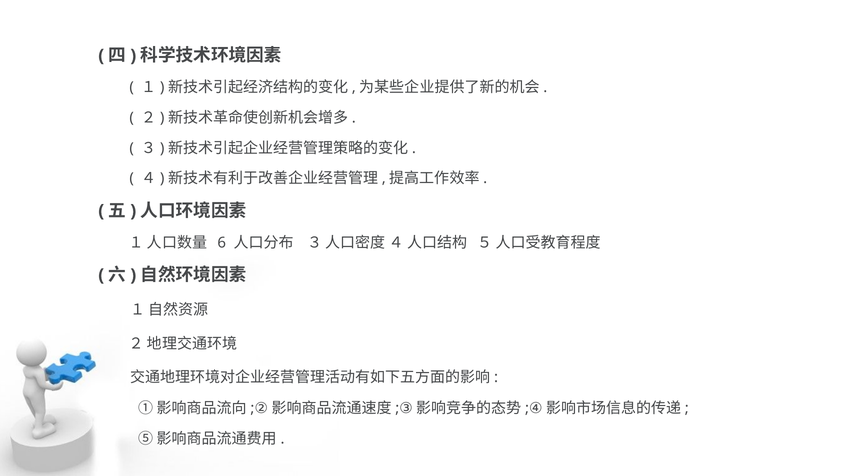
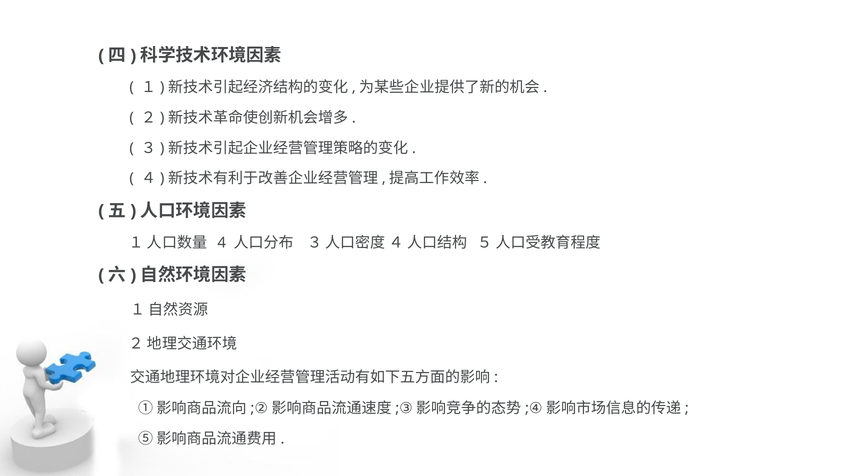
6: 6 -> 4
